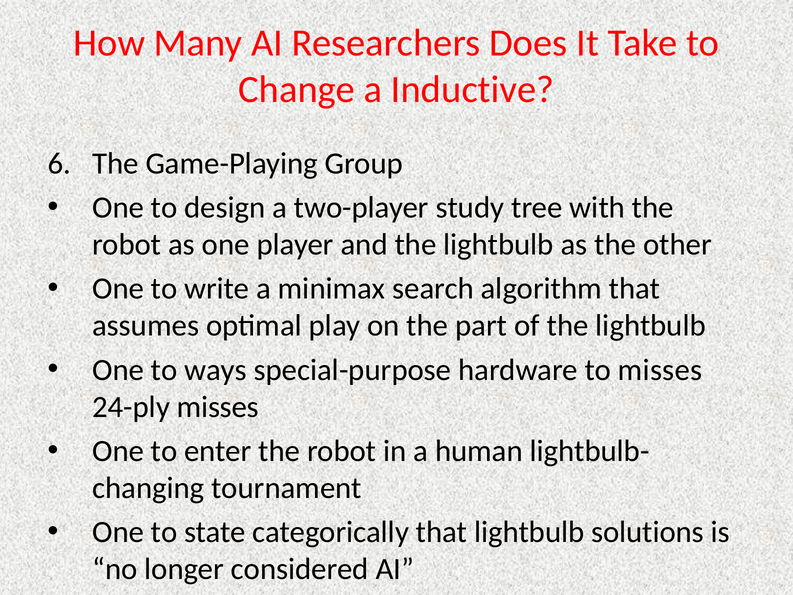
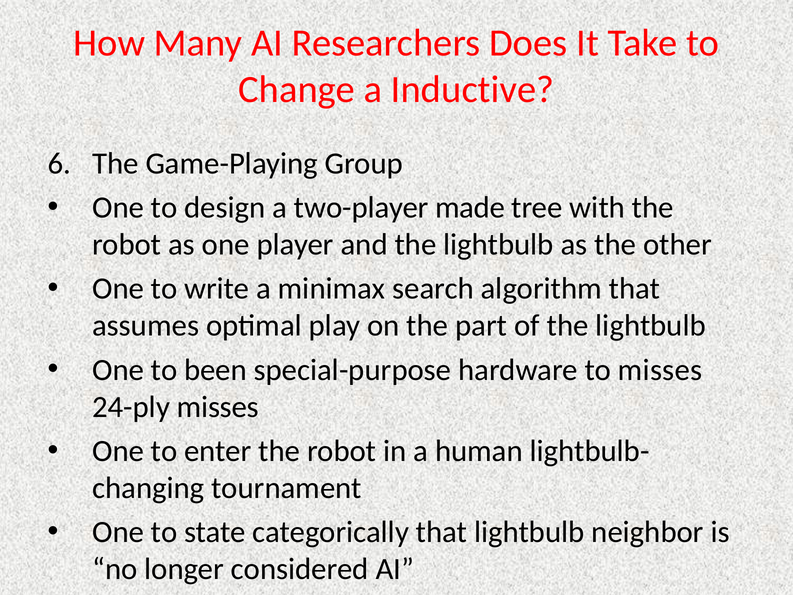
study: study -> made
ways: ways -> been
solutions: solutions -> neighbor
